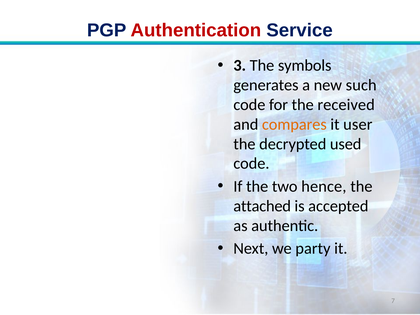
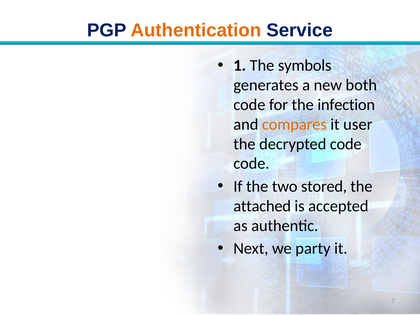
Authentication colour: red -> orange
3: 3 -> 1
such: such -> both
received: received -> infection
decrypted used: used -> code
hence: hence -> stored
